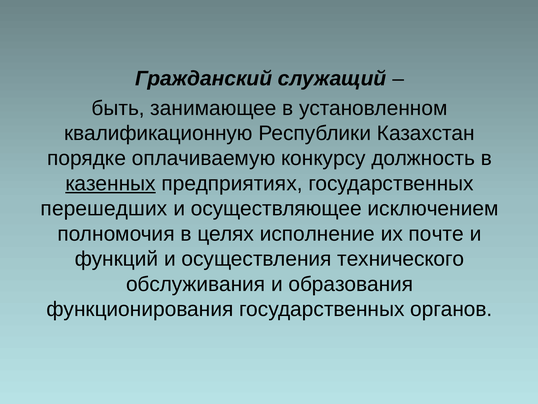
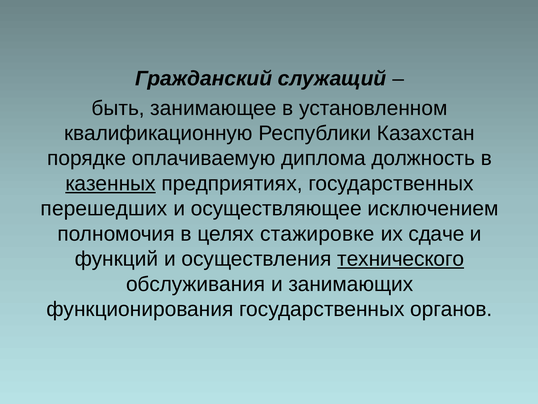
конкурсу: конкурсу -> диплома
исполнение: исполнение -> стажировке
почте: почте -> сдаче
технического underline: none -> present
образования: образования -> занимающих
